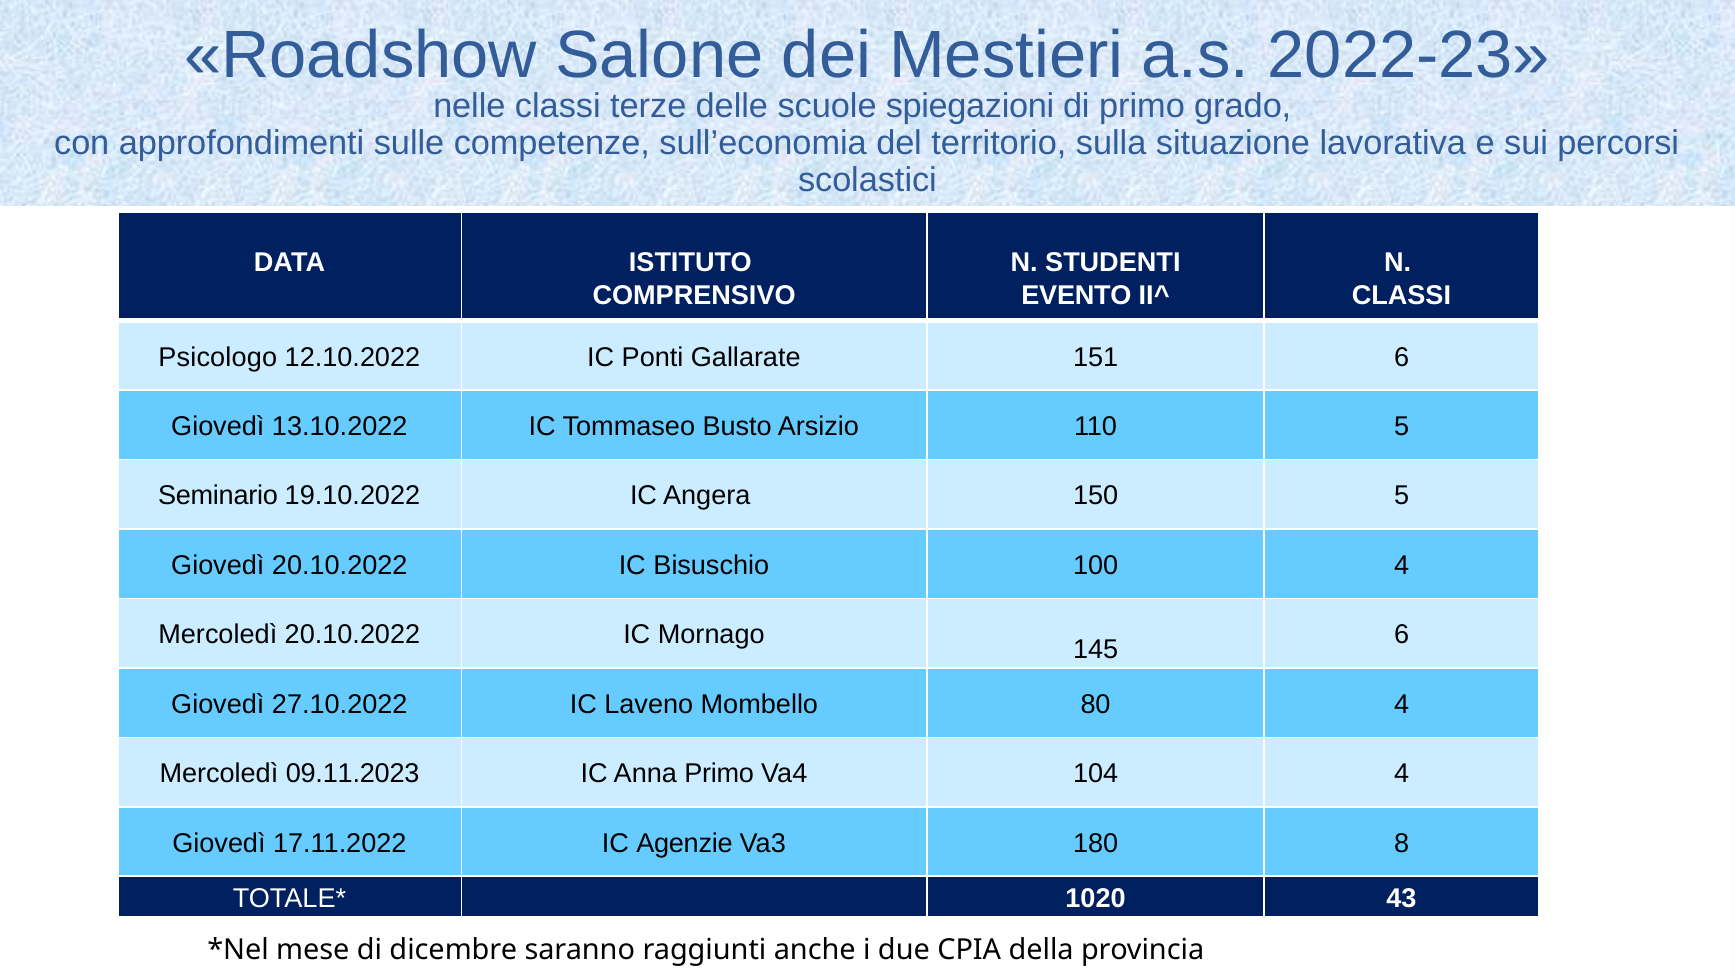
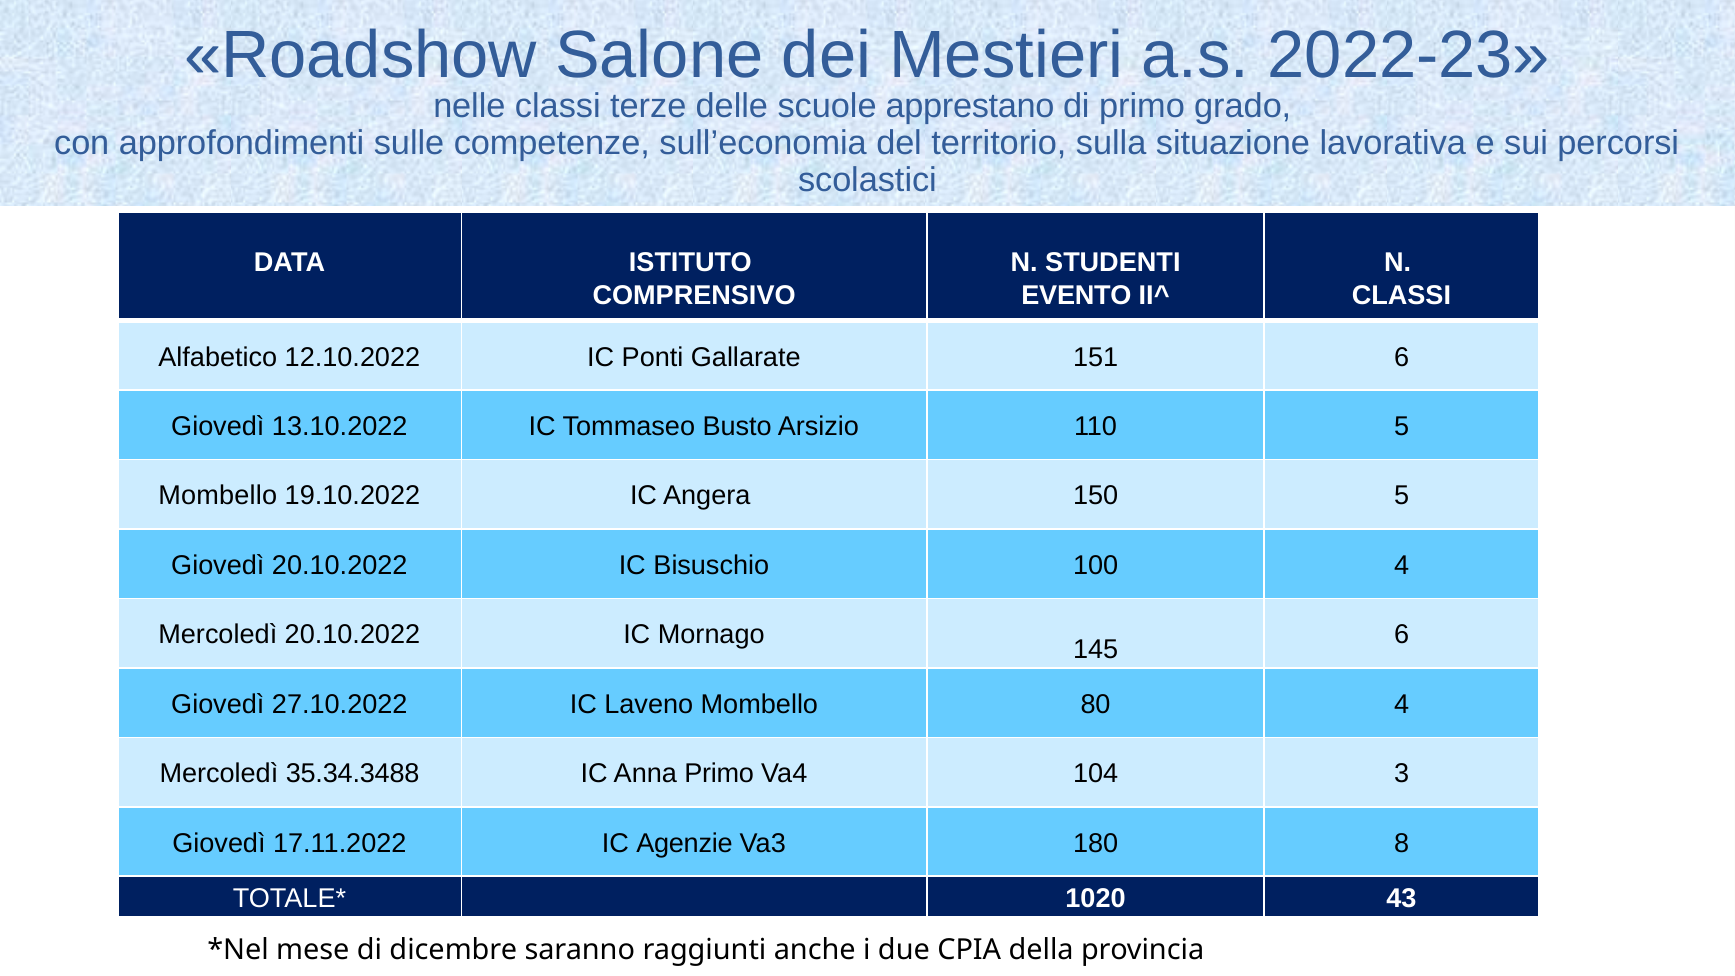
spiegazioni: spiegazioni -> apprestano
Psicologo: Psicologo -> Alfabetico
Seminario at (218, 496): Seminario -> Mombello
09.11.2023: 09.11.2023 -> 35.34.3488
104 4: 4 -> 3
